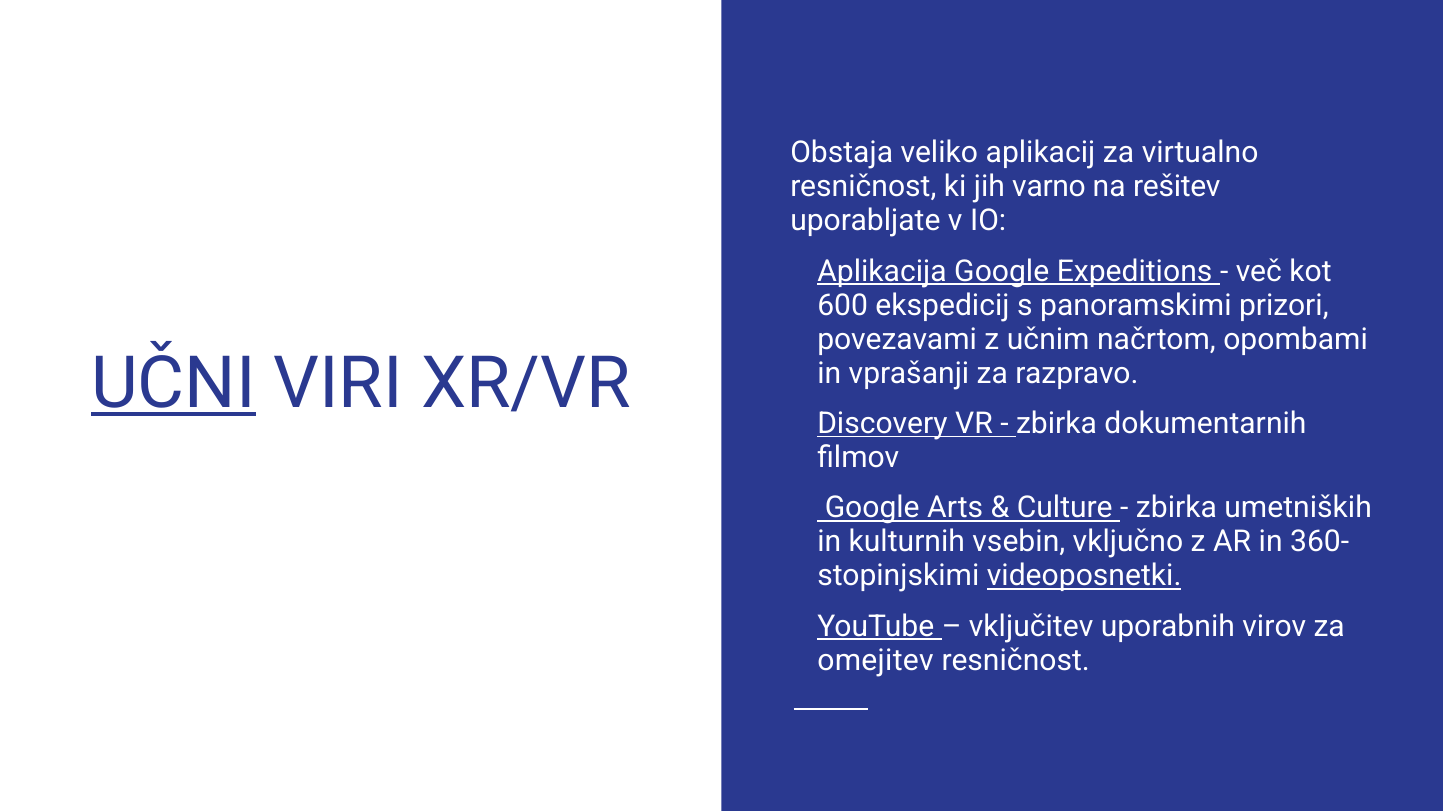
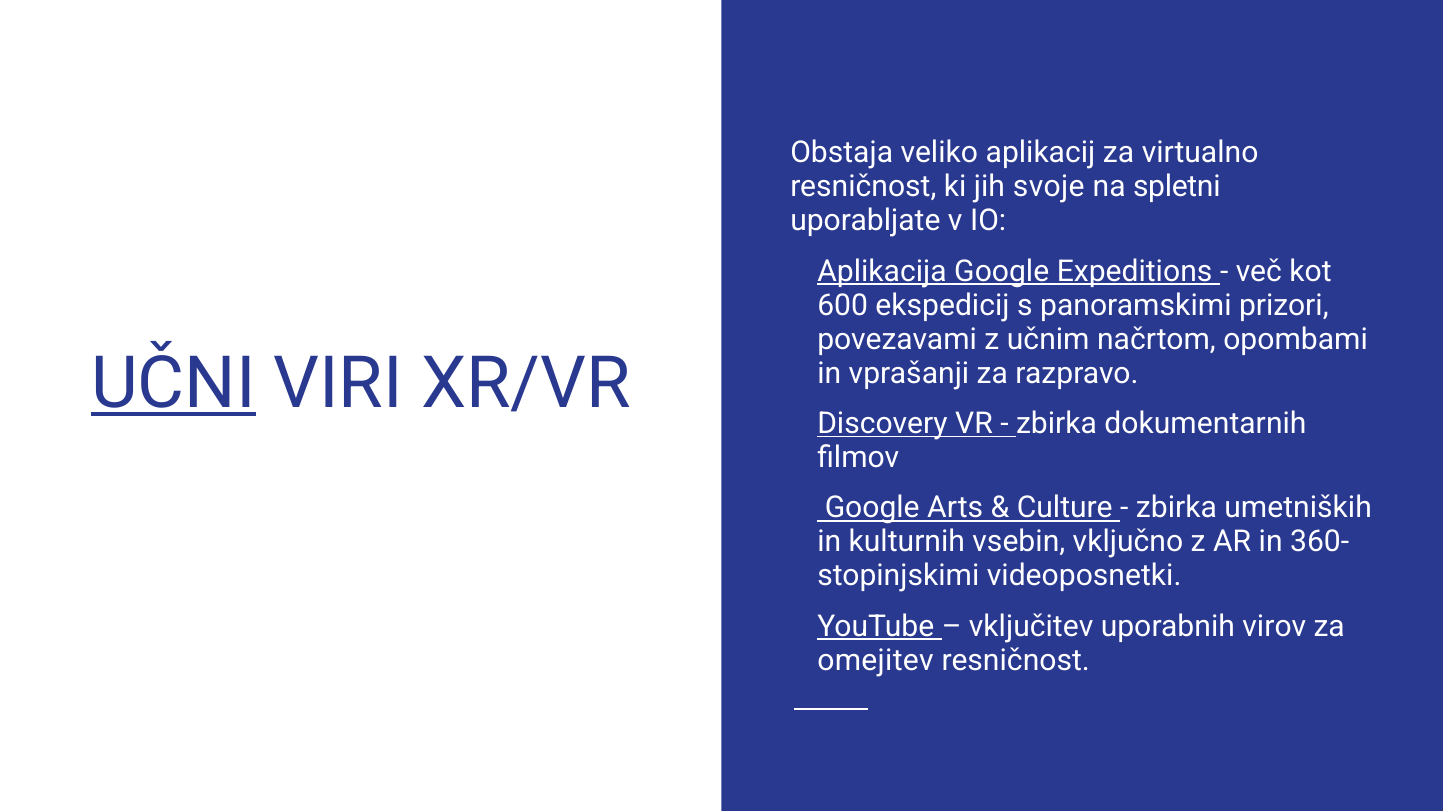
varno: varno -> svoje
rešitev: rešitev -> spletni
videoposnetki underline: present -> none
